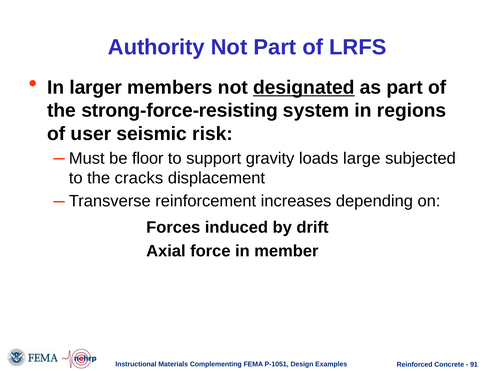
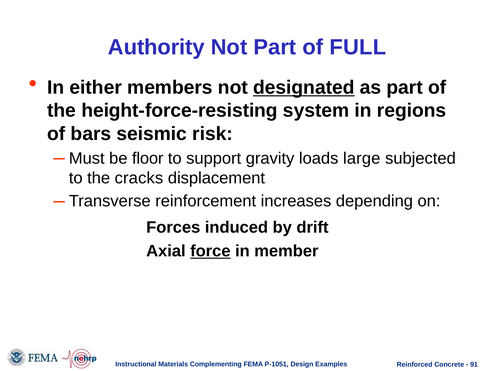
LRFS: LRFS -> FULL
larger: larger -> either
strong-force-resisting: strong-force-resisting -> height-force-resisting
user: user -> bars
force underline: none -> present
